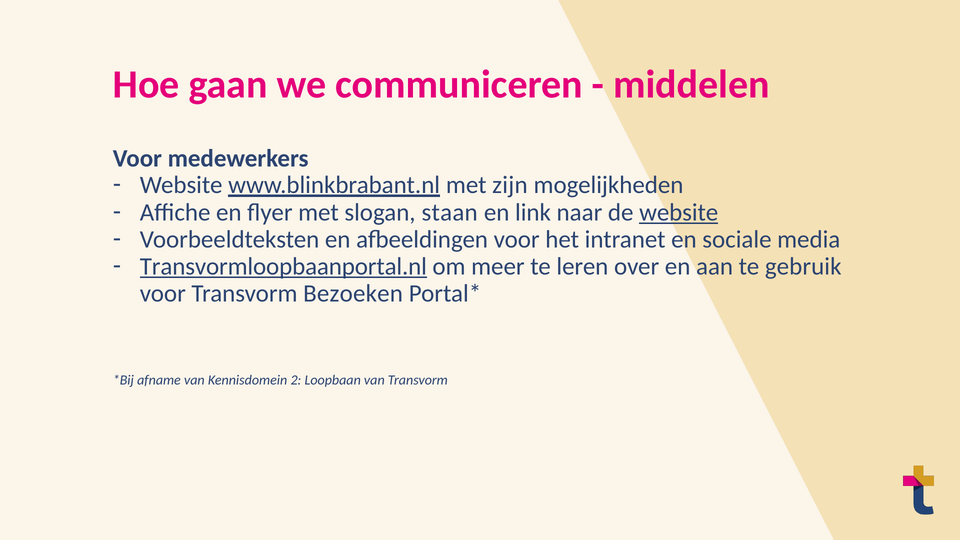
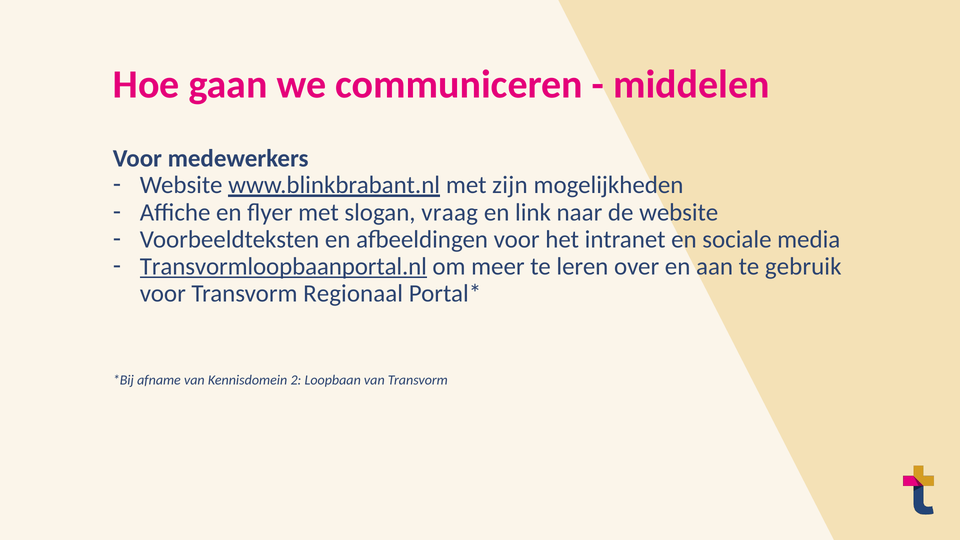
staan: staan -> vraag
website at (679, 212) underline: present -> none
Bezoeken: Bezoeken -> Regionaal
